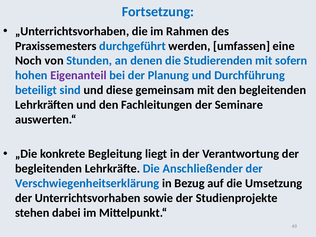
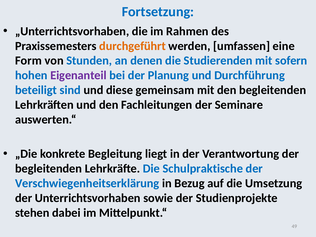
durchgeführt colour: blue -> orange
Noch: Noch -> Form
Anschließender: Anschließender -> Schulpraktische
